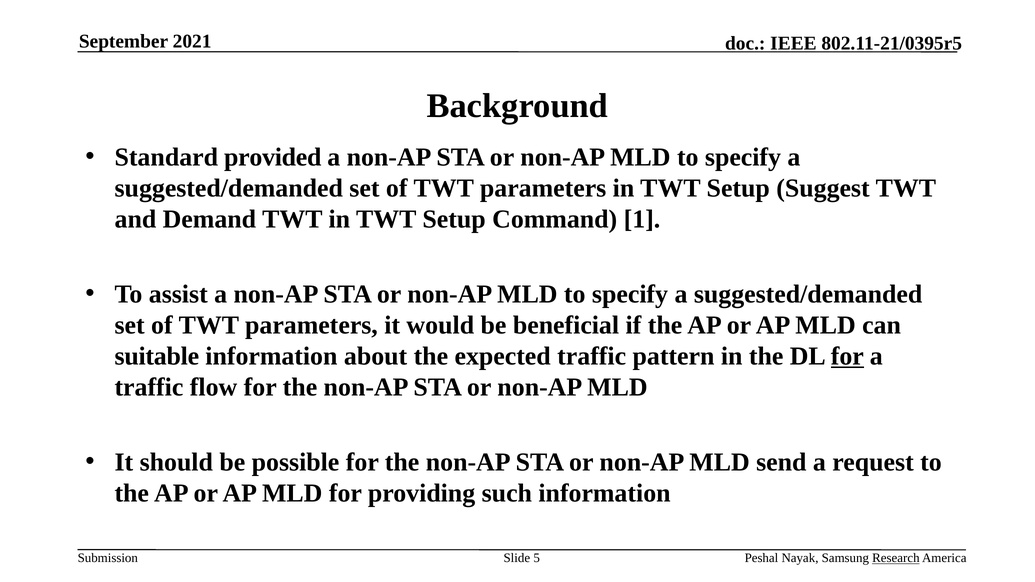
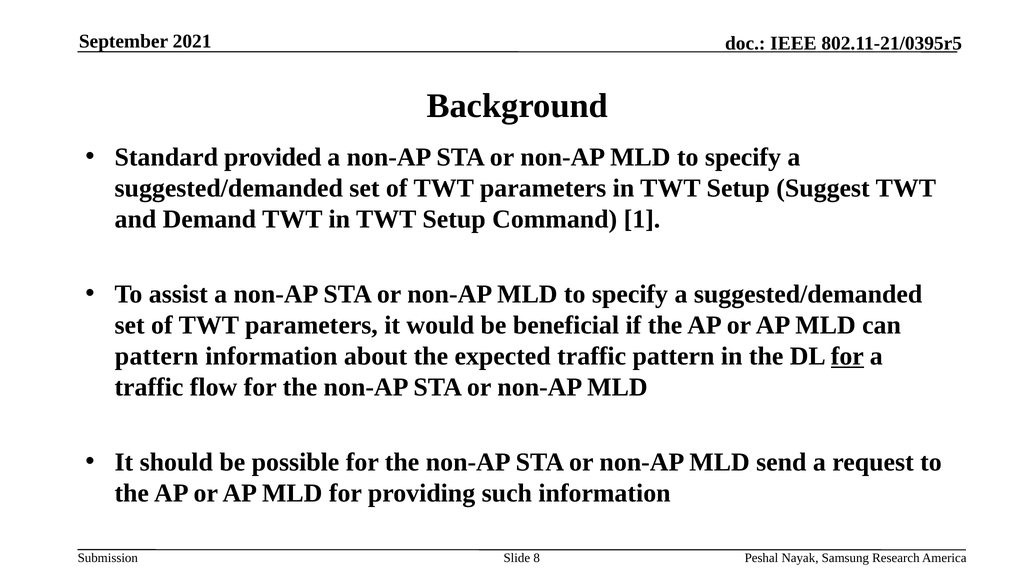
suitable at (157, 356): suitable -> pattern
5: 5 -> 8
Research underline: present -> none
